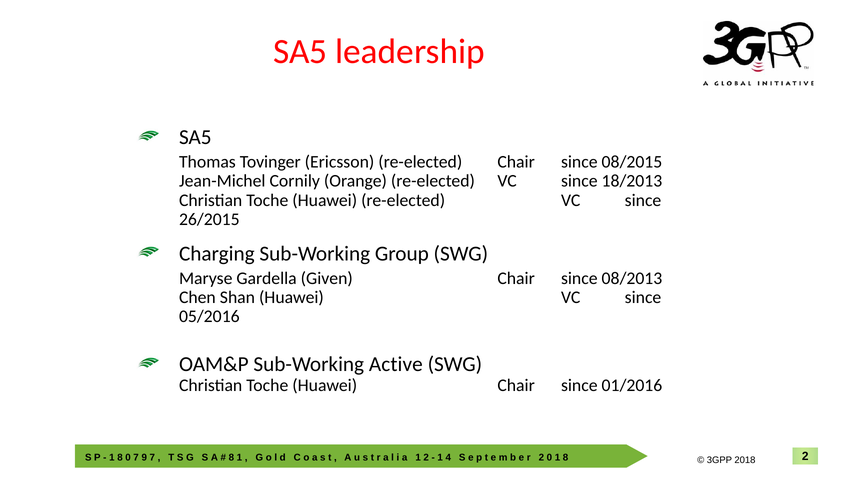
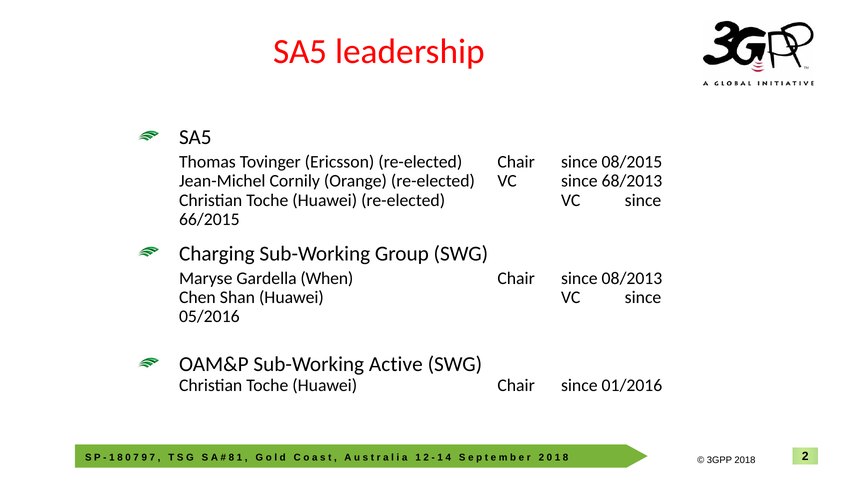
18/2013: 18/2013 -> 68/2013
26/2015: 26/2015 -> 66/2015
Given: Given -> When
